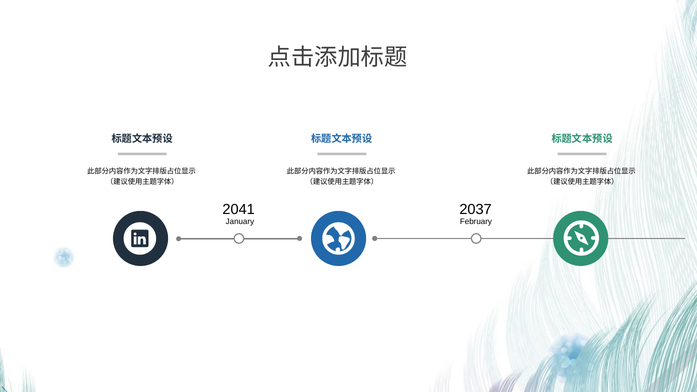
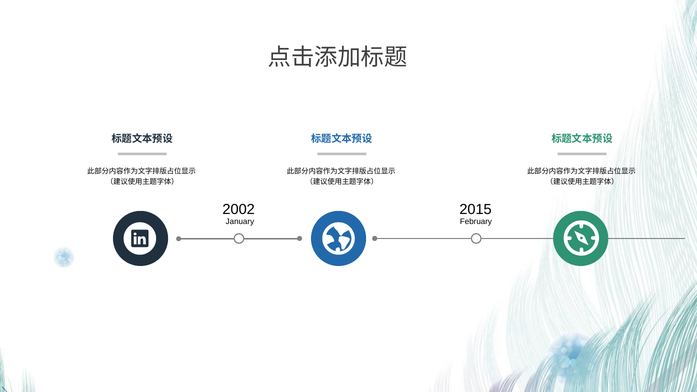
2041: 2041 -> 2002
2037: 2037 -> 2015
